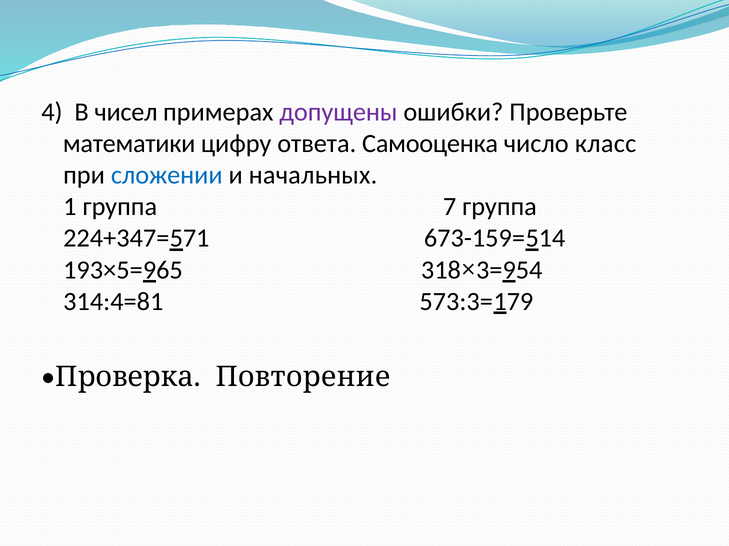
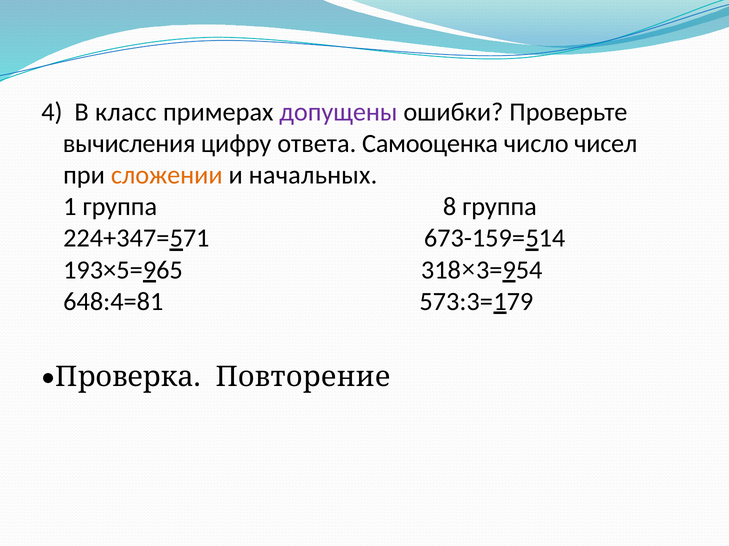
чисел: чисел -> класс
математики: математики -> вычисления
класс: класс -> чисел
сложении colour: blue -> orange
7: 7 -> 8
314:4=81: 314:4=81 -> 648:4=81
